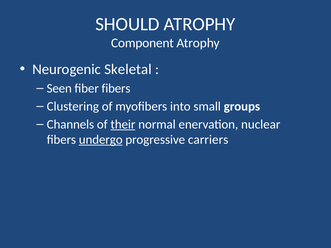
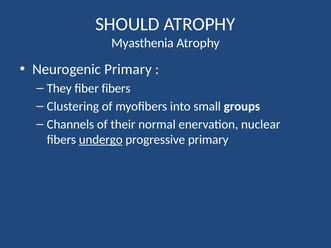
Component: Component -> Myasthenia
Neurogenic Skeletal: Skeletal -> Primary
Seen: Seen -> They
their underline: present -> none
progressive carriers: carriers -> primary
